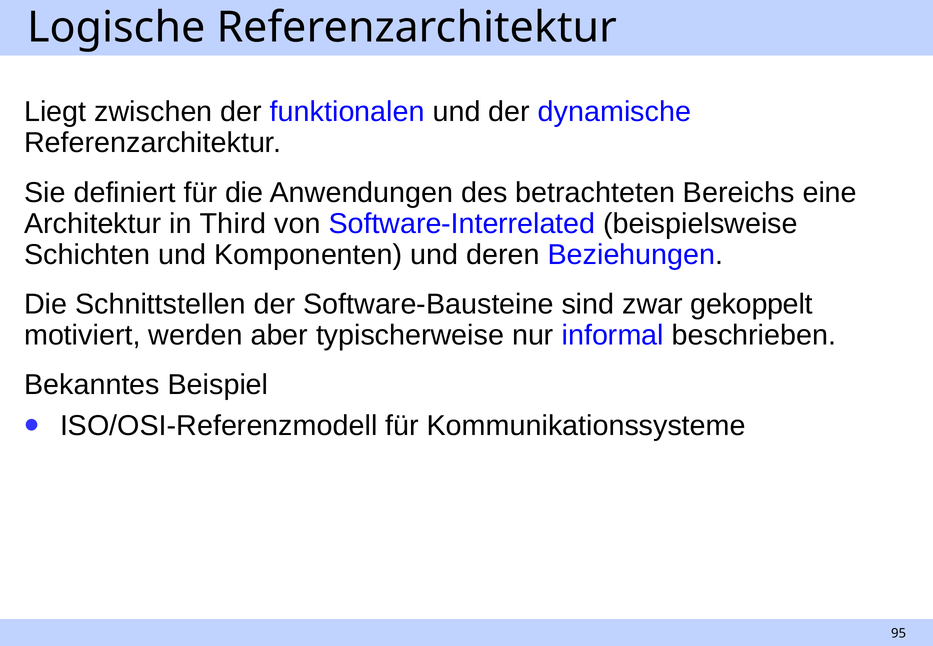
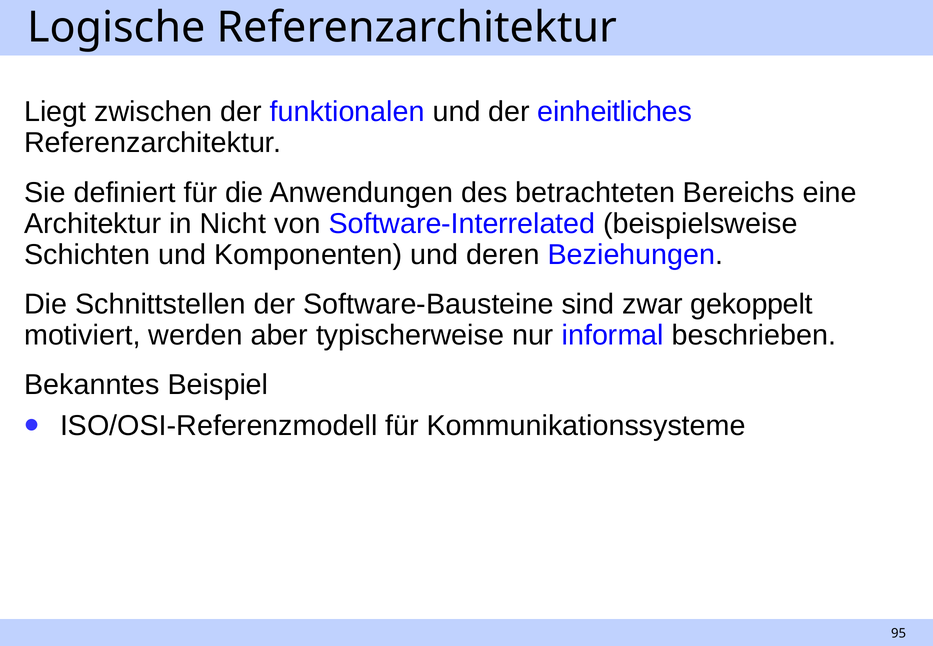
dynamische: dynamische -> einheitliches
Third: Third -> Nicht
